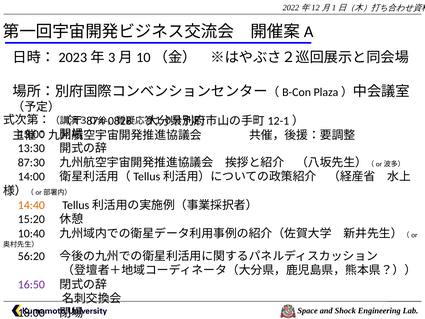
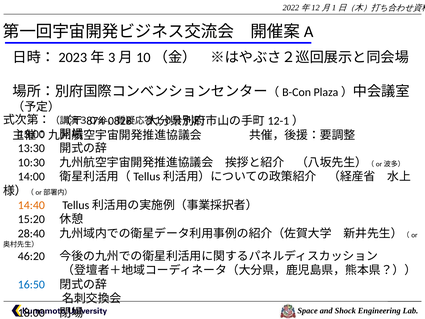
87:30: 87:30 -> 10:30
10:40: 10:40 -> 28:40
56:20: 56:20 -> 46:20
16:50 colour: purple -> blue
